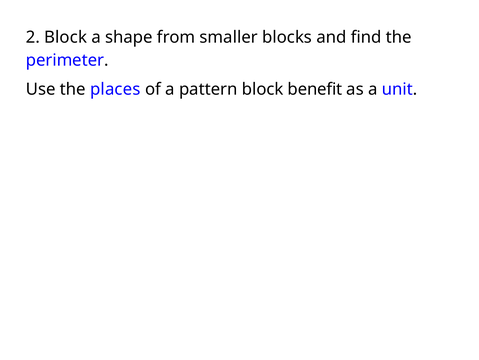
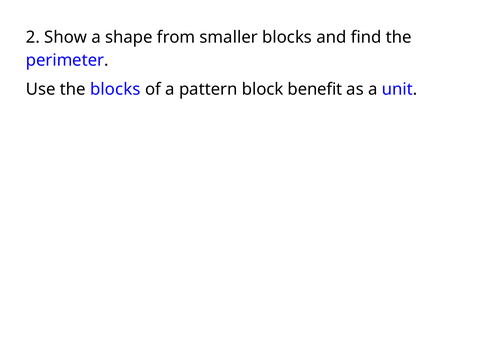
2 Block: Block -> Show
the places: places -> blocks
